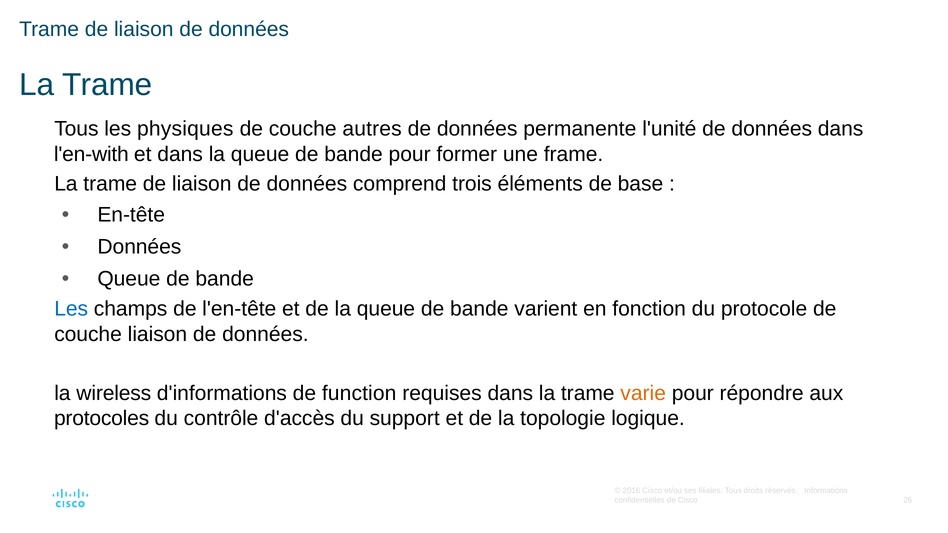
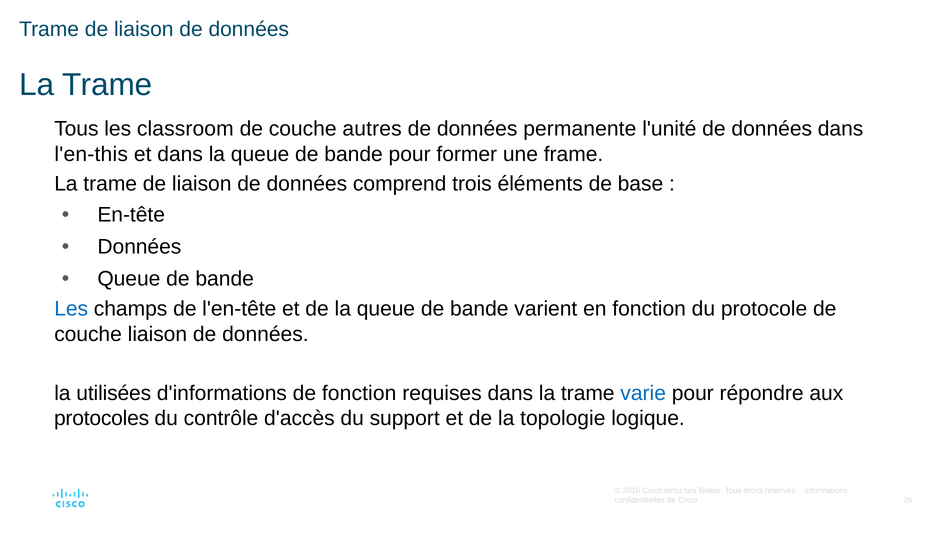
physiques: physiques -> classroom
l'en-with: l'en-with -> l'en-this
wireless: wireless -> utilisées
de function: function -> fonction
varie colour: orange -> blue
